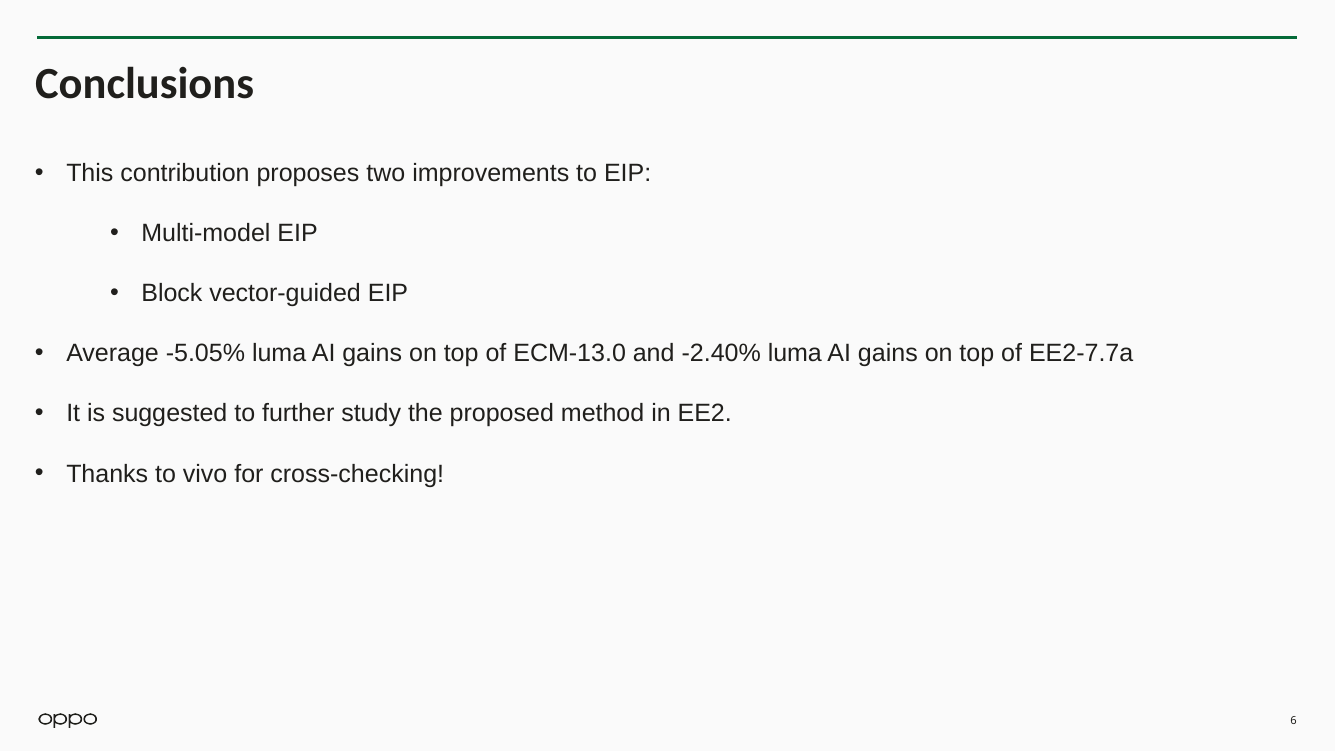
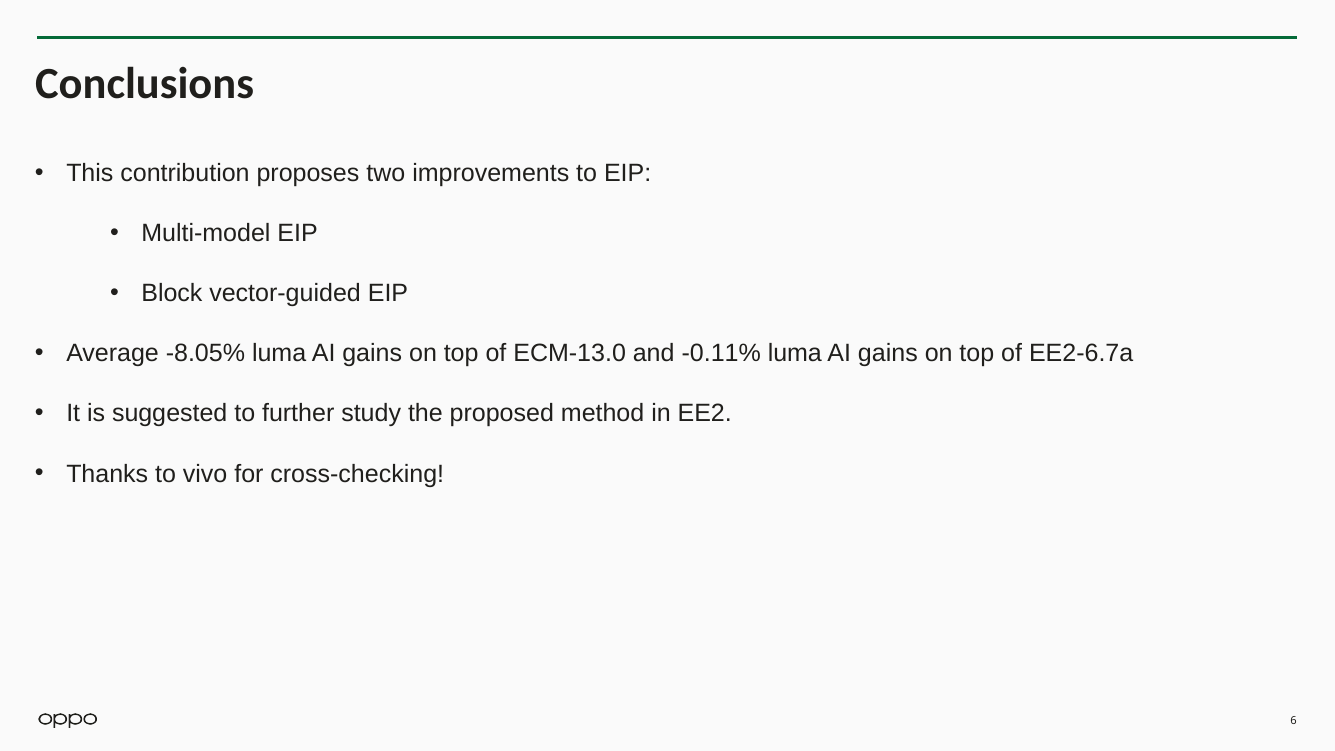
-5.05%: -5.05% -> -8.05%
-2.40%: -2.40% -> -0.11%
EE2-7.7a: EE2-7.7a -> EE2-6.7a
